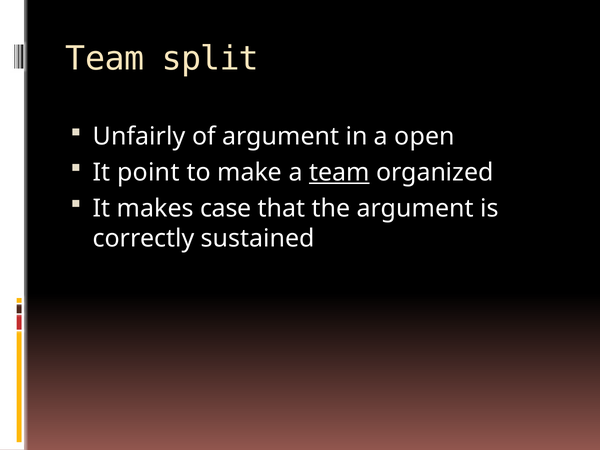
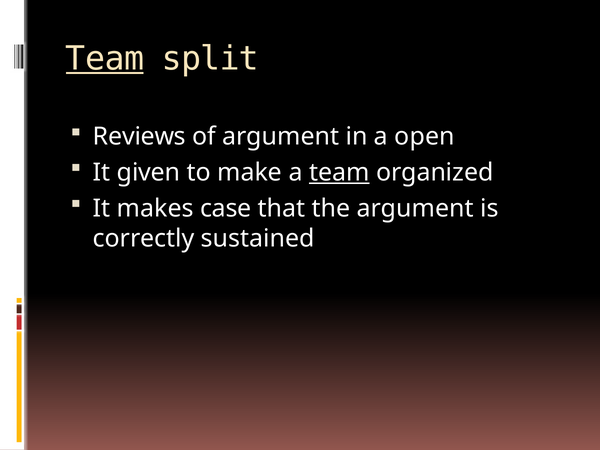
Team at (105, 59) underline: none -> present
Unfairly: Unfairly -> Reviews
point: point -> given
